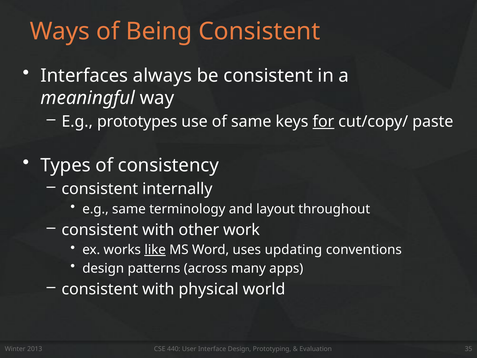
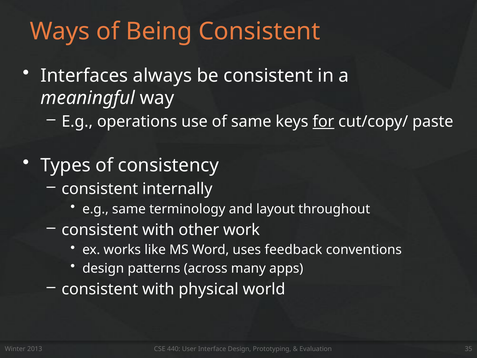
prototypes: prototypes -> operations
like underline: present -> none
updating: updating -> feedback
